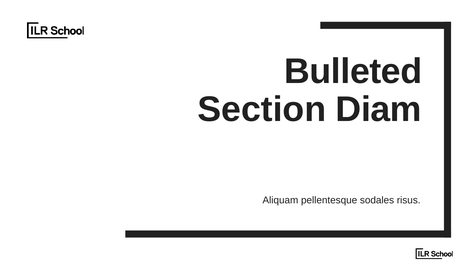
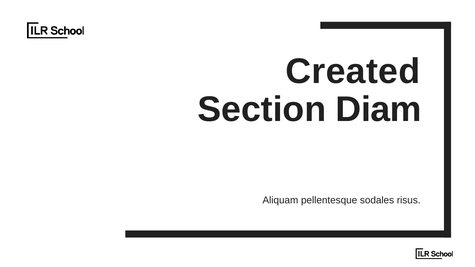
Bulleted: Bulleted -> Created
